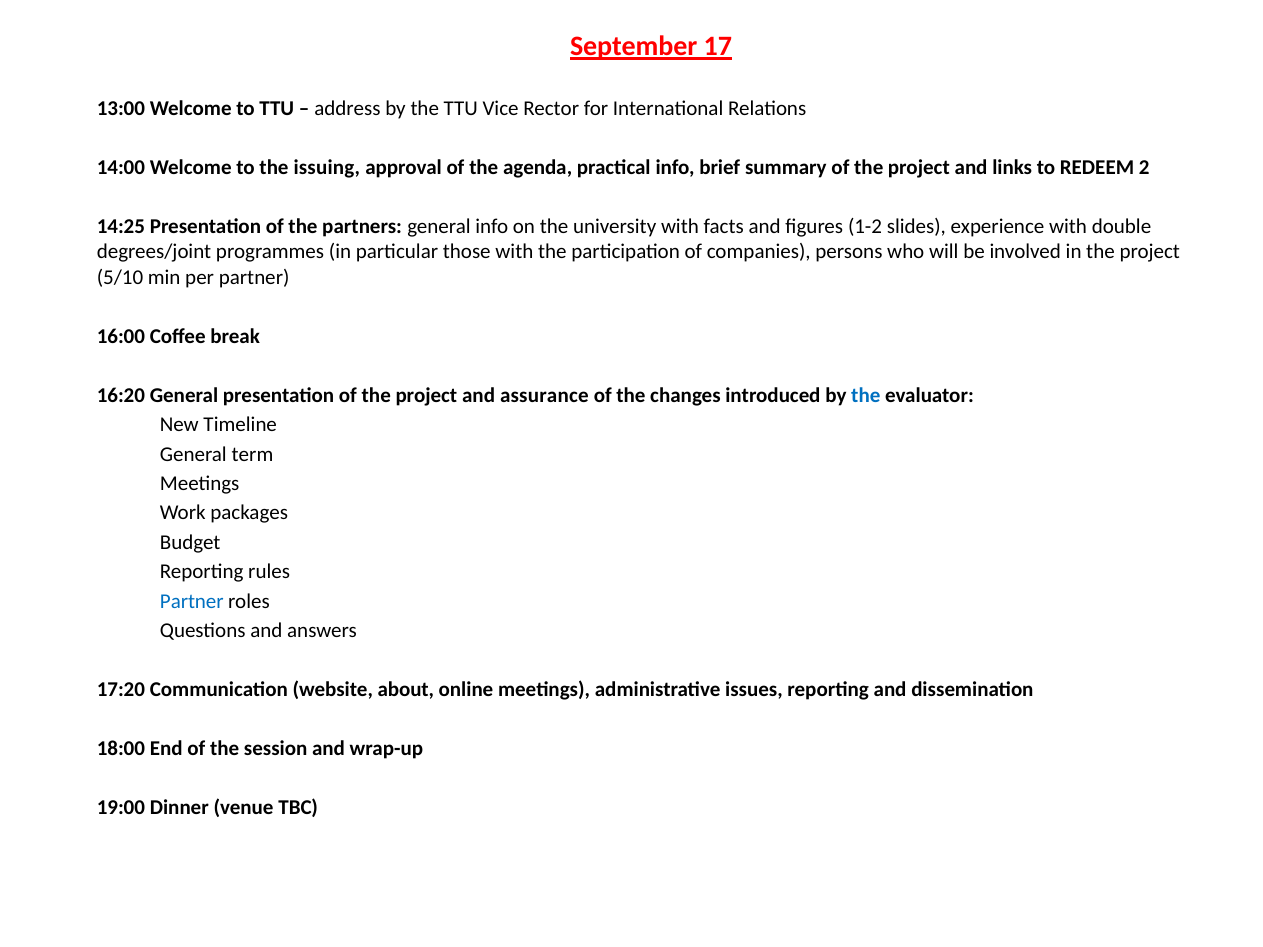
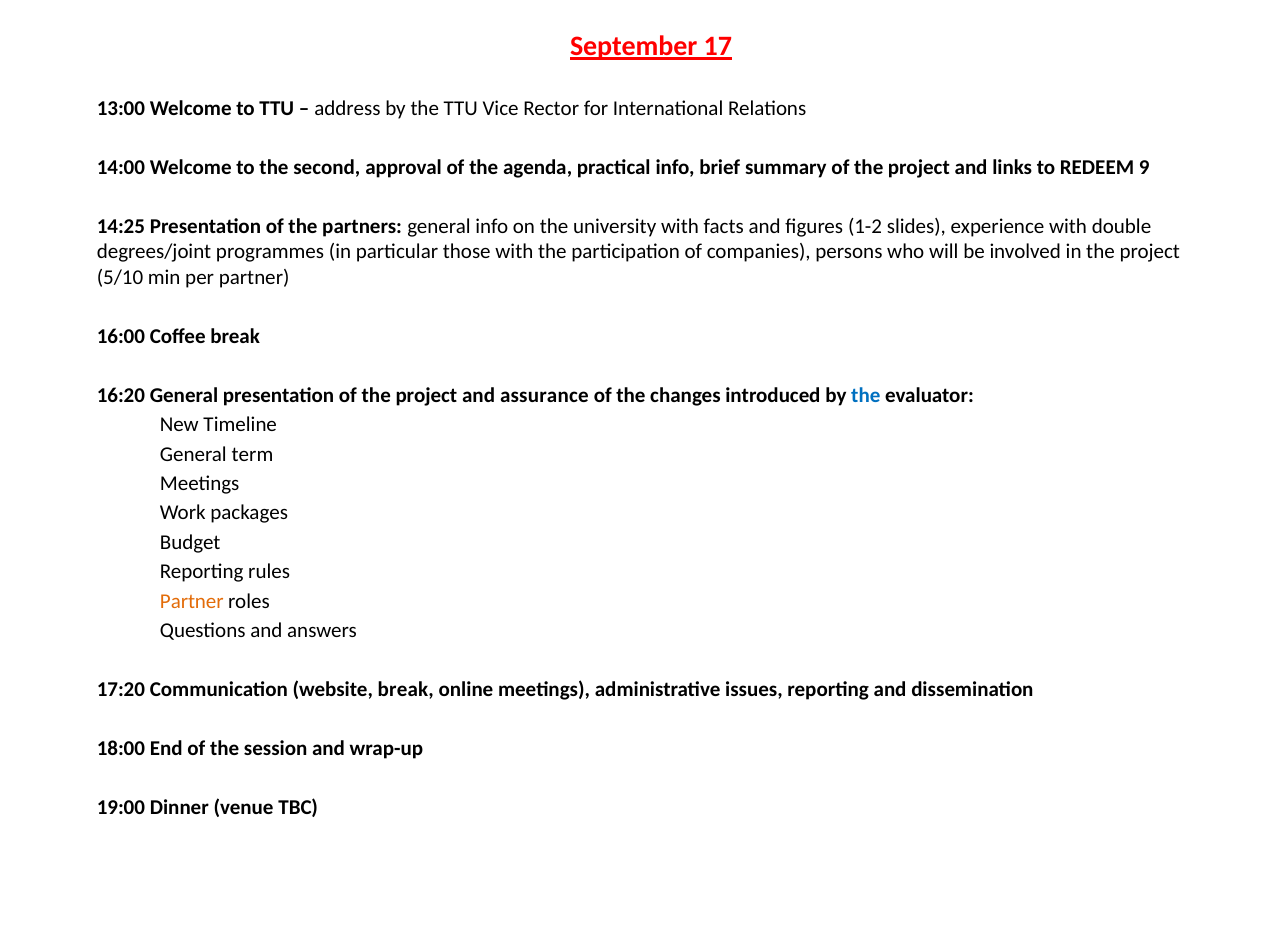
issuing: issuing -> second
2: 2 -> 9
Partner at (192, 602) colour: blue -> orange
website about: about -> break
